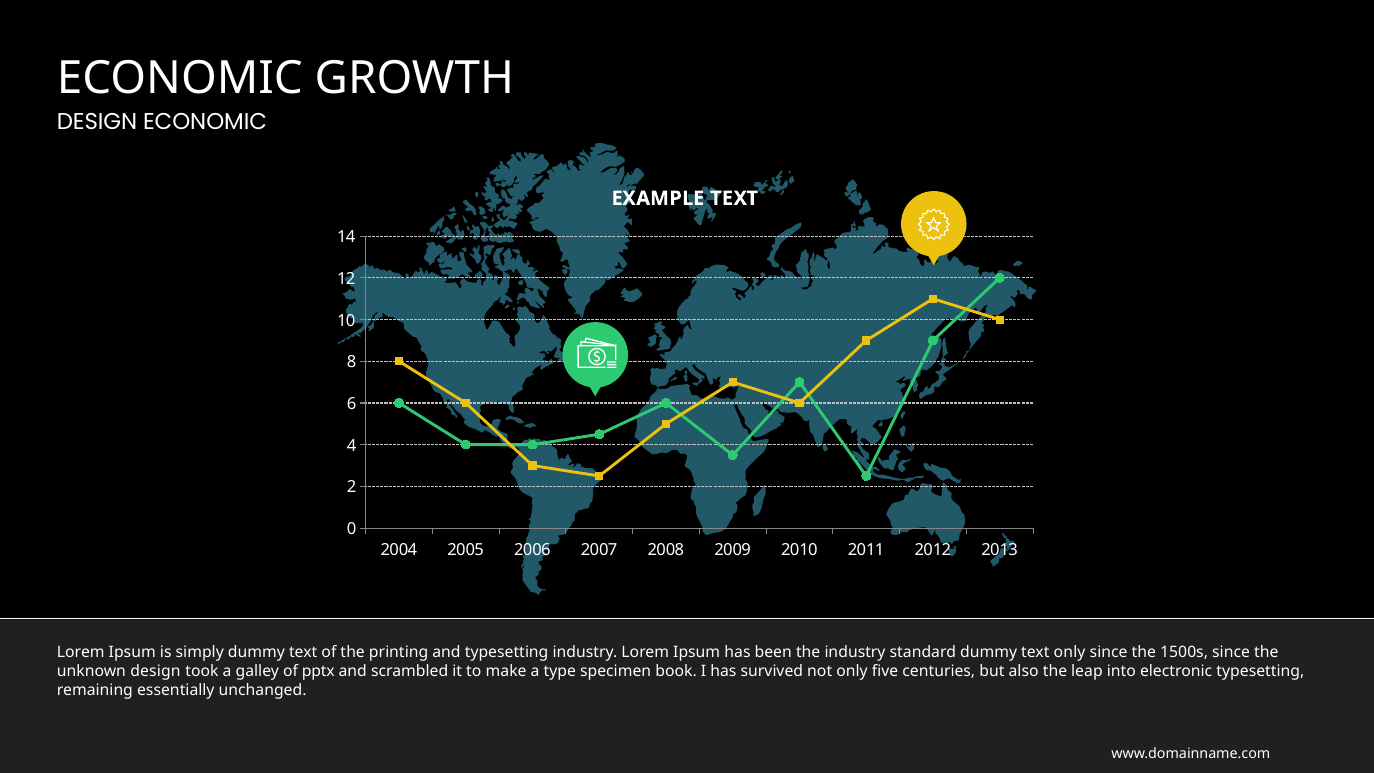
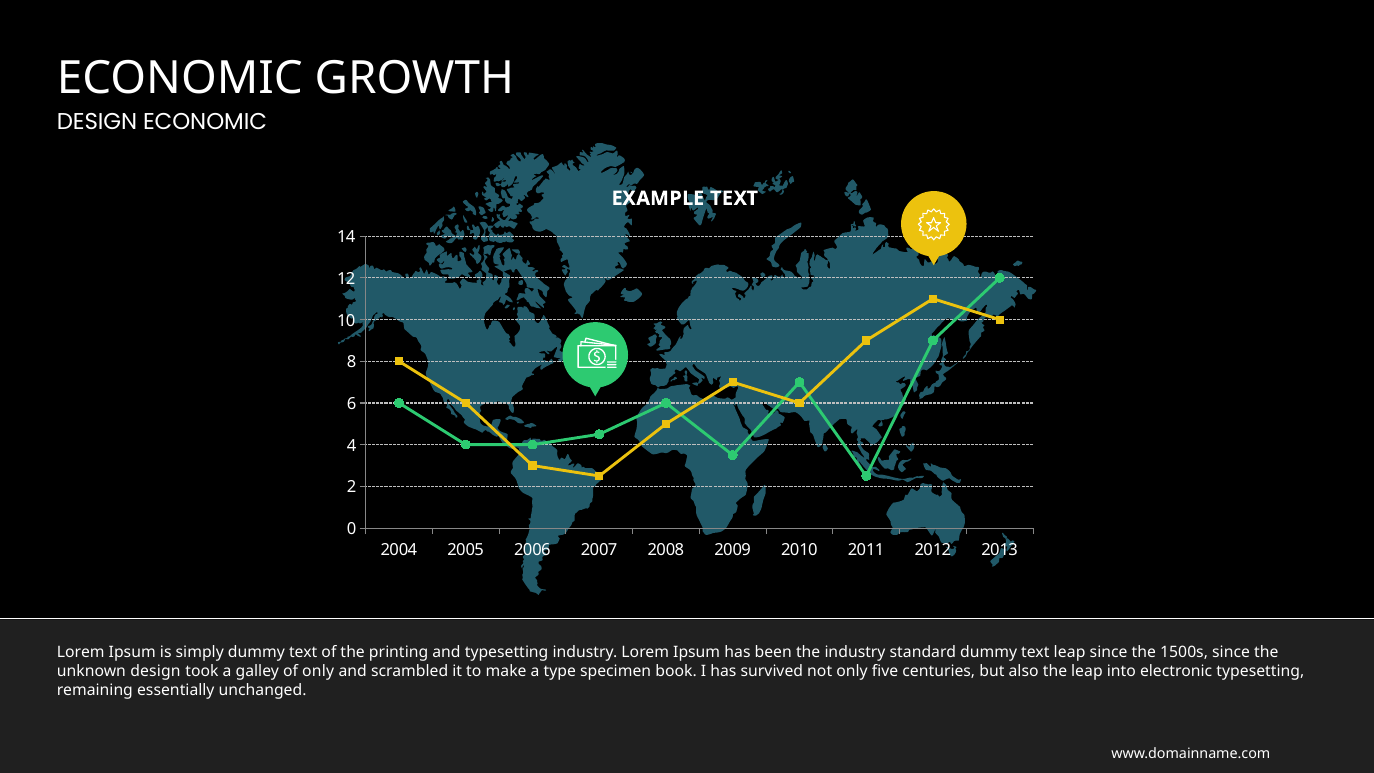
text only: only -> leap
of pptx: pptx -> only
